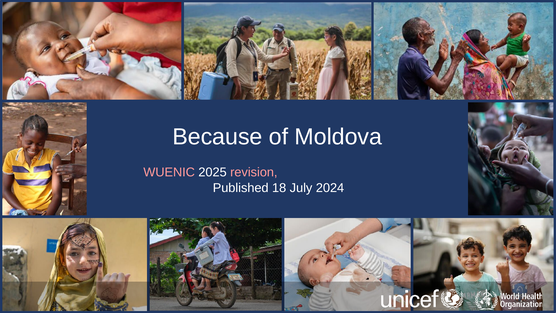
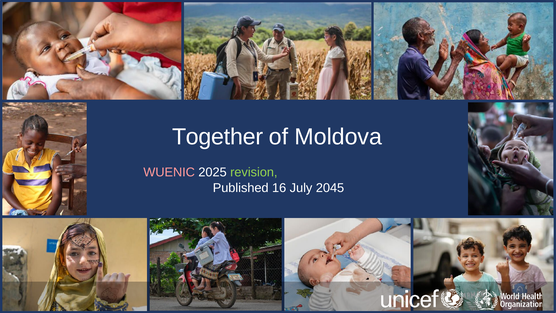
Because: Because -> Together
revision colour: pink -> light green
18: 18 -> 16
2024: 2024 -> 2045
